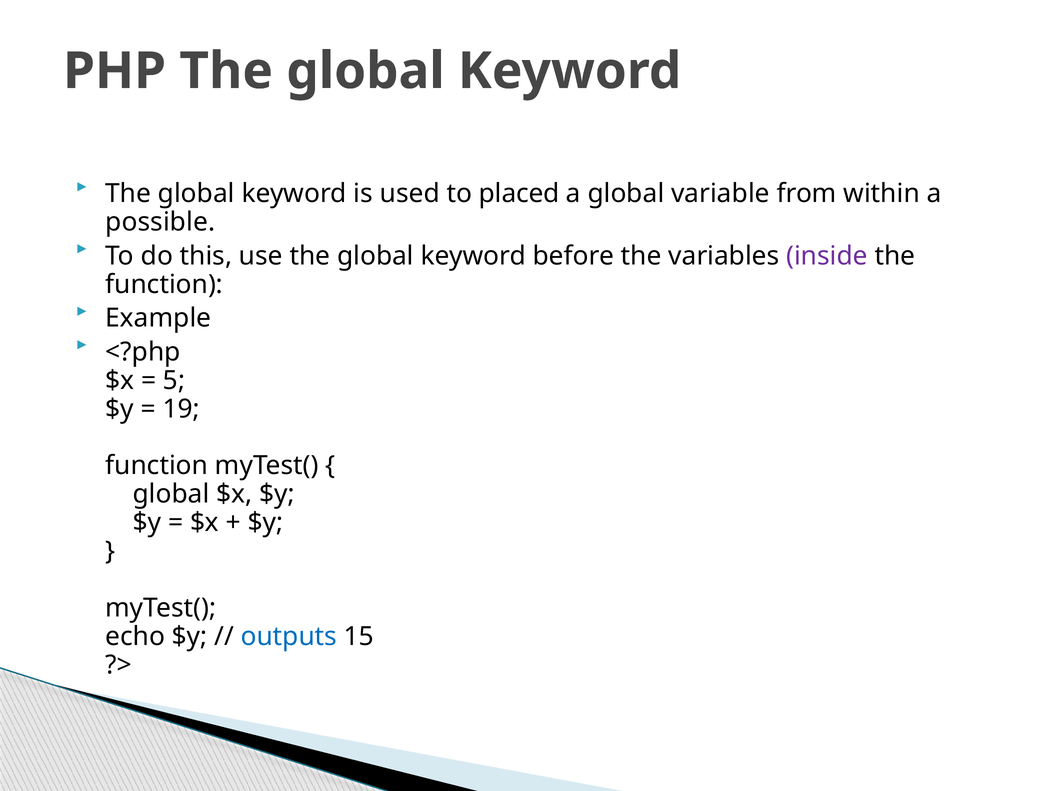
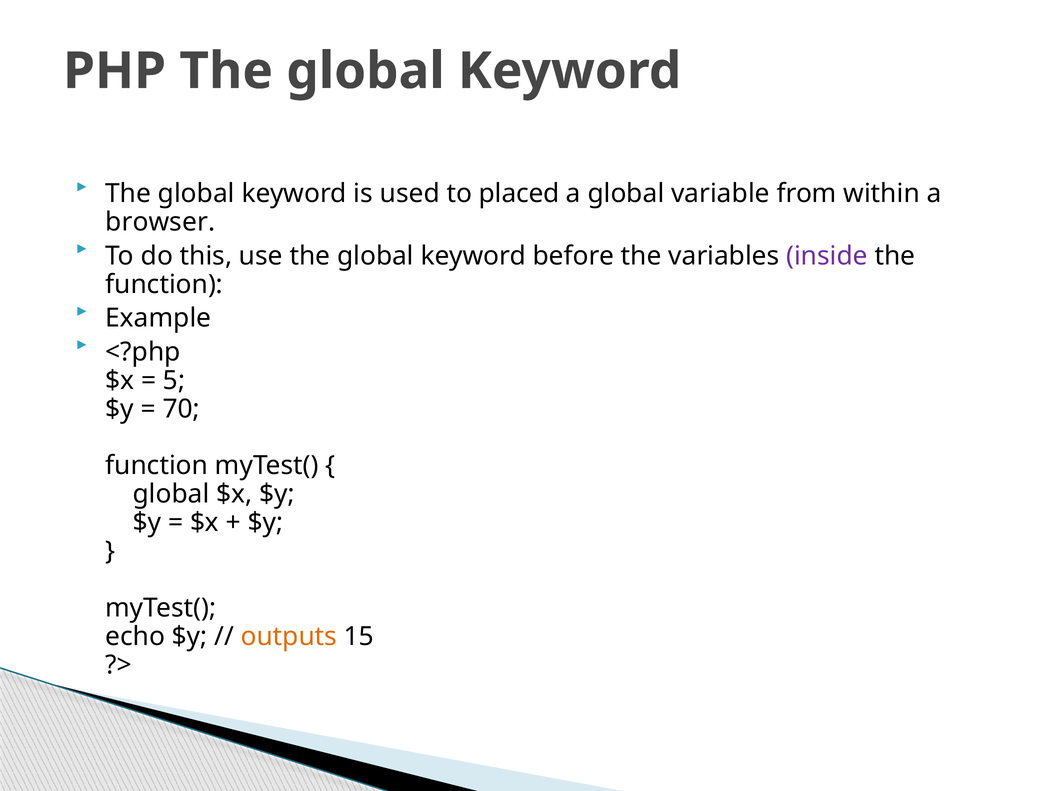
possible: possible -> browser
19: 19 -> 70
outputs colour: blue -> orange
